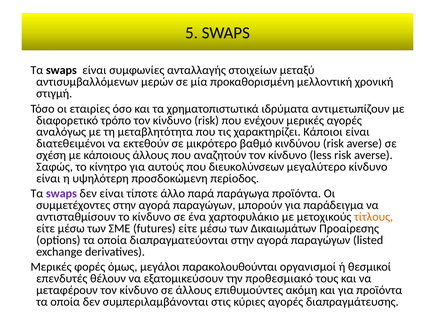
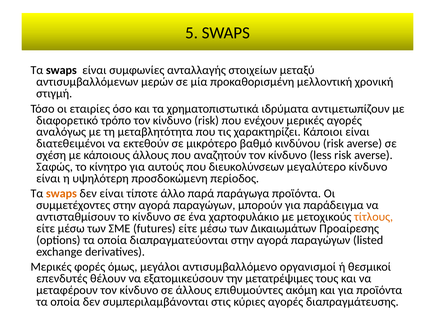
swaps at (61, 193) colour: purple -> orange
παρακολουθούνται: παρακολουθούνται -> αντισυμβαλλόμενο
προθεσμιακό: προθεσμιακό -> μετατρέψιμες
